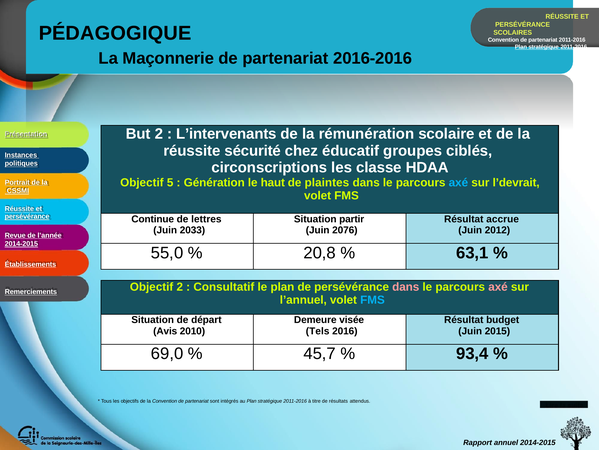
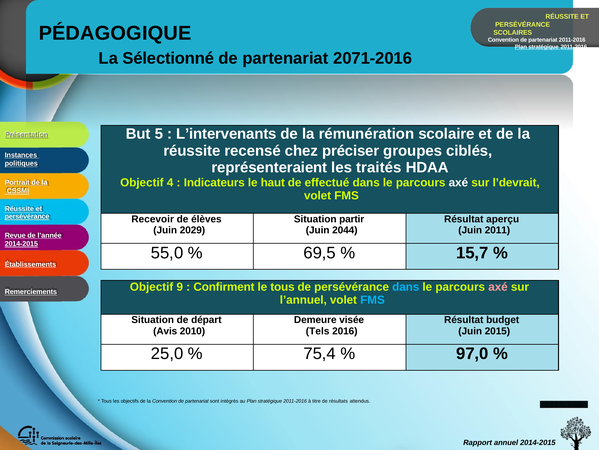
Maçonnerie: Maçonnerie -> Sélectionné
2016-2016: 2016-2016 -> 2071-2016
But 2: 2 -> 5
sécurité: sécurité -> recensé
éducatif: éducatif -> préciser
circonscriptions: circonscriptions -> représenteraient
classe: classe -> traités
5: 5 -> 4
Génération: Génération -> Indicateurs
plaintes: plaintes -> effectué
axé at (458, 182) colour: light blue -> white
Continue: Continue -> Recevoir
lettres: lettres -> élèves
accrue: accrue -> aperçu
2033: 2033 -> 2029
2076: 2076 -> 2044
2012: 2012 -> 2011
20,8: 20,8 -> 69,5
63,1: 63,1 -> 15,7
Objectif 2: 2 -> 9
Consultatif: Consultatif -> Confirment
le plan: plan -> tous
dans at (406, 287) colour: pink -> light blue
69,0: 69,0 -> 25,0
45,7: 45,7 -> 75,4
93,4: 93,4 -> 97,0
